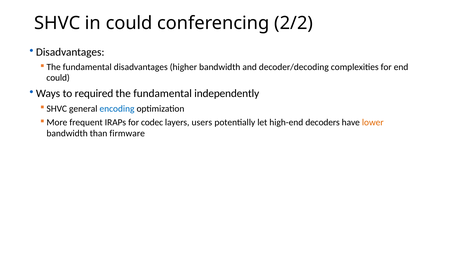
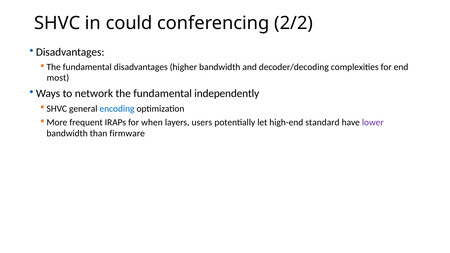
could at (58, 78): could -> most
required: required -> network
codec: codec -> when
decoders: decoders -> standard
lower colour: orange -> purple
